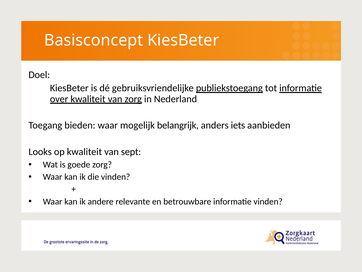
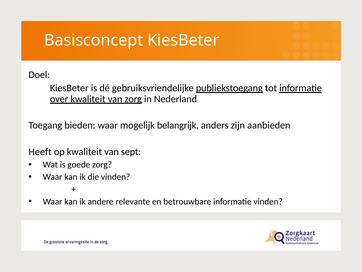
iets: iets -> zijn
Looks: Looks -> Heeft
